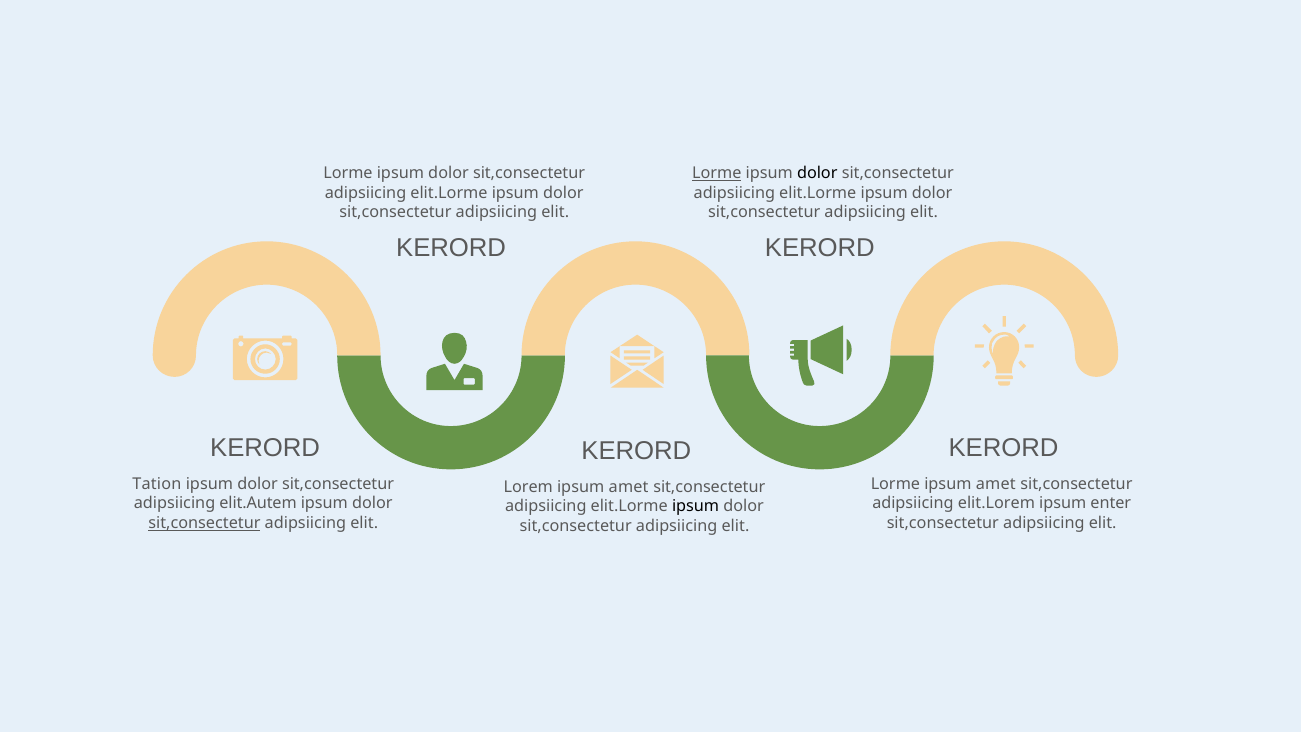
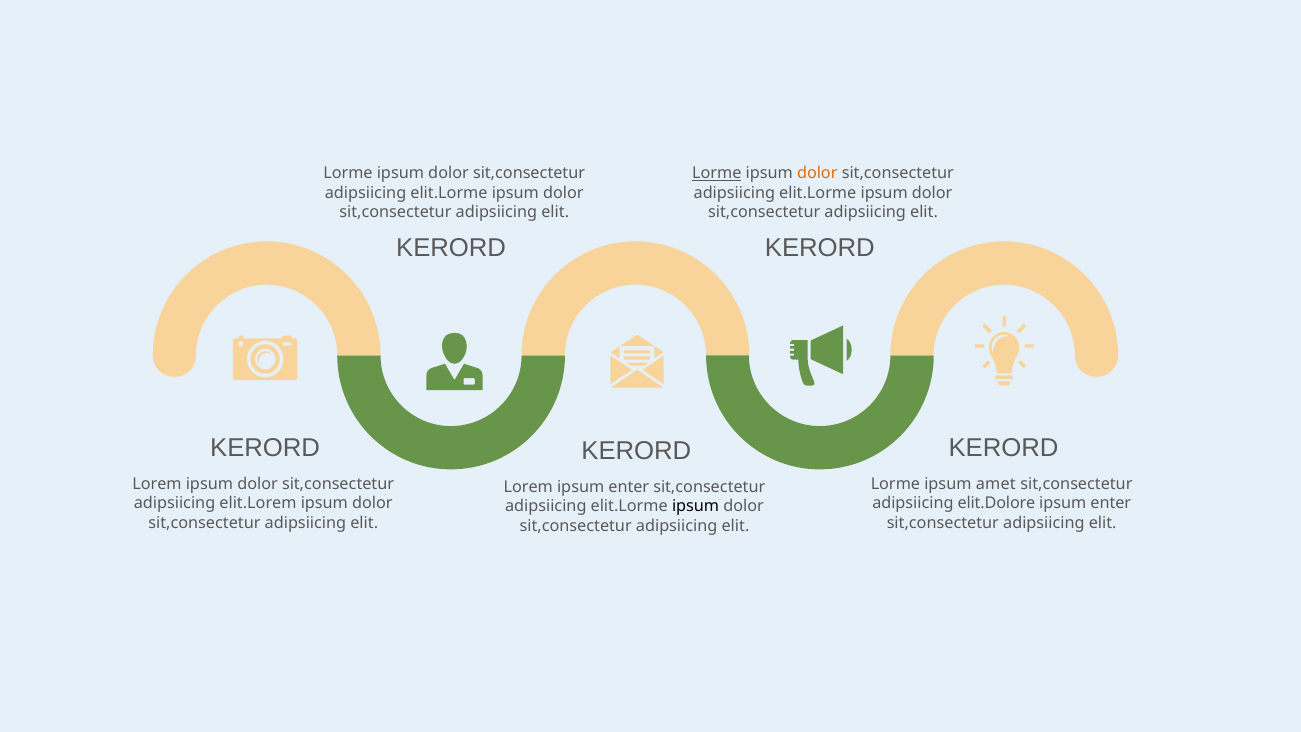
dolor at (817, 173) colour: black -> orange
Tation at (157, 484): Tation -> Lorem
amet at (629, 487): amet -> enter
elit.Autem: elit.Autem -> elit.Lorem
elit.Lorem: elit.Lorem -> elit.Dolore
sit,consectetur at (204, 523) underline: present -> none
